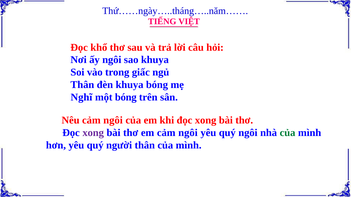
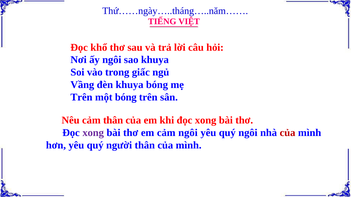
Thân at (82, 85): Thân -> Vầng
Nghĩ at (81, 97): Nghĩ -> Trên
Nêu cảm ngôi: ngôi -> thân
của at (288, 133) colour: green -> red
